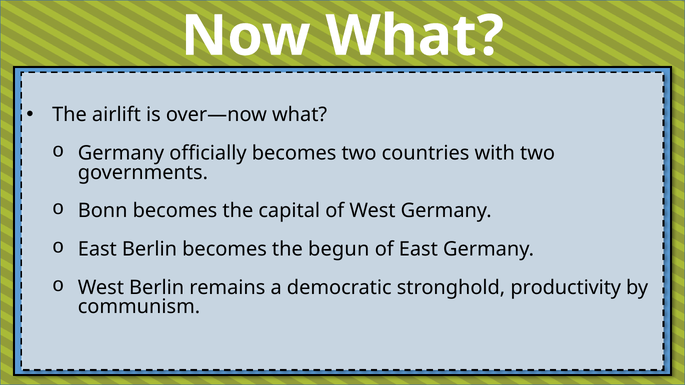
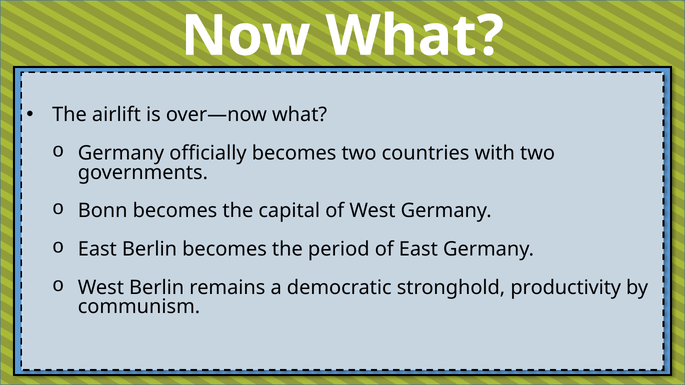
begun: begun -> period
